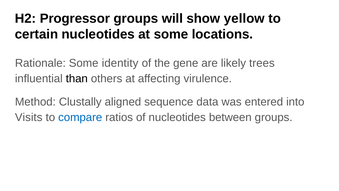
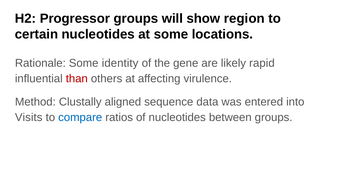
yellow: yellow -> region
trees: trees -> rapid
than colour: black -> red
